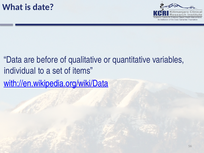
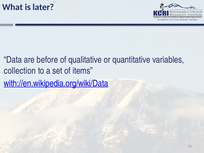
date: date -> later
individual: individual -> collection
